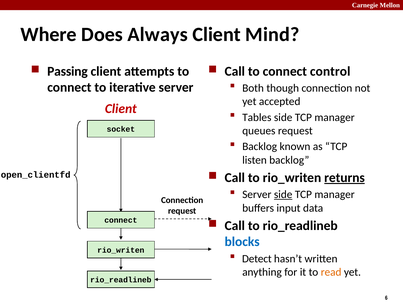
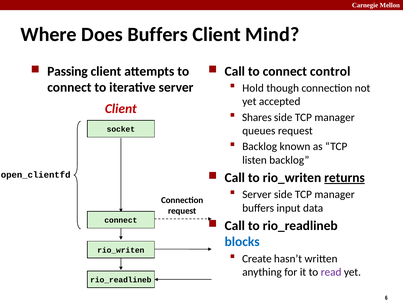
Does Always: Always -> Buffers
Both: Both -> Hold
Tables: Tables -> Shares
side at (283, 194) underline: present -> none
Detect: Detect -> Create
read colour: orange -> purple
